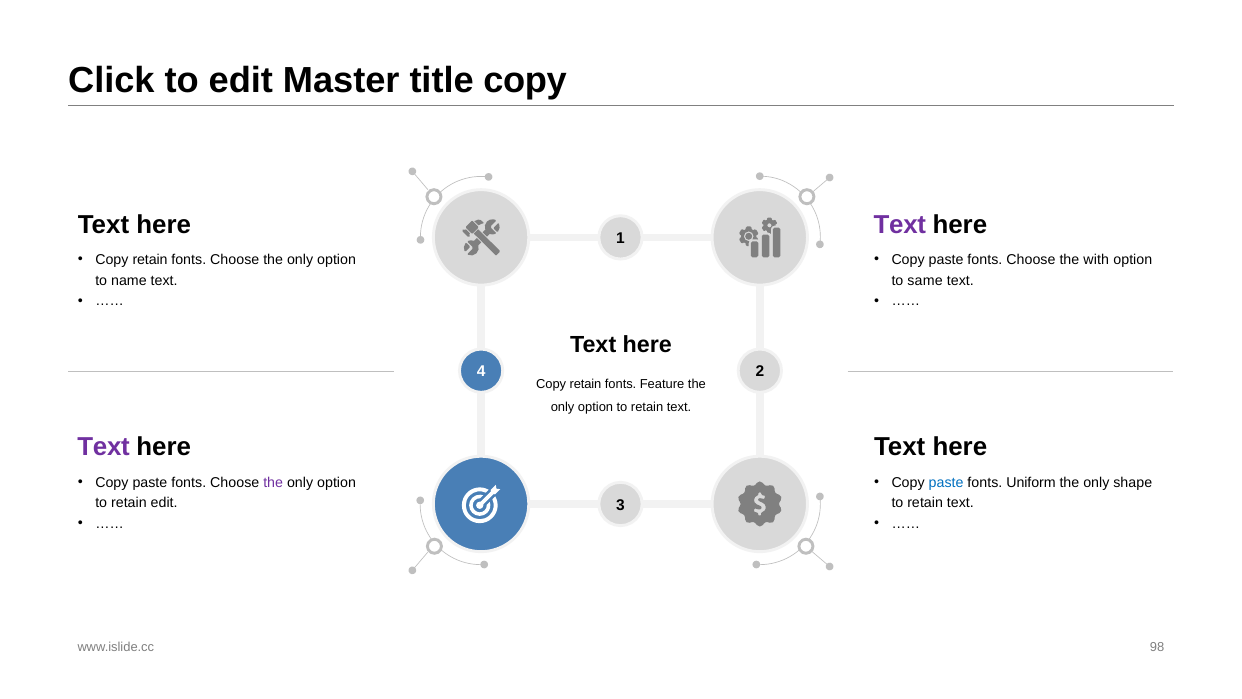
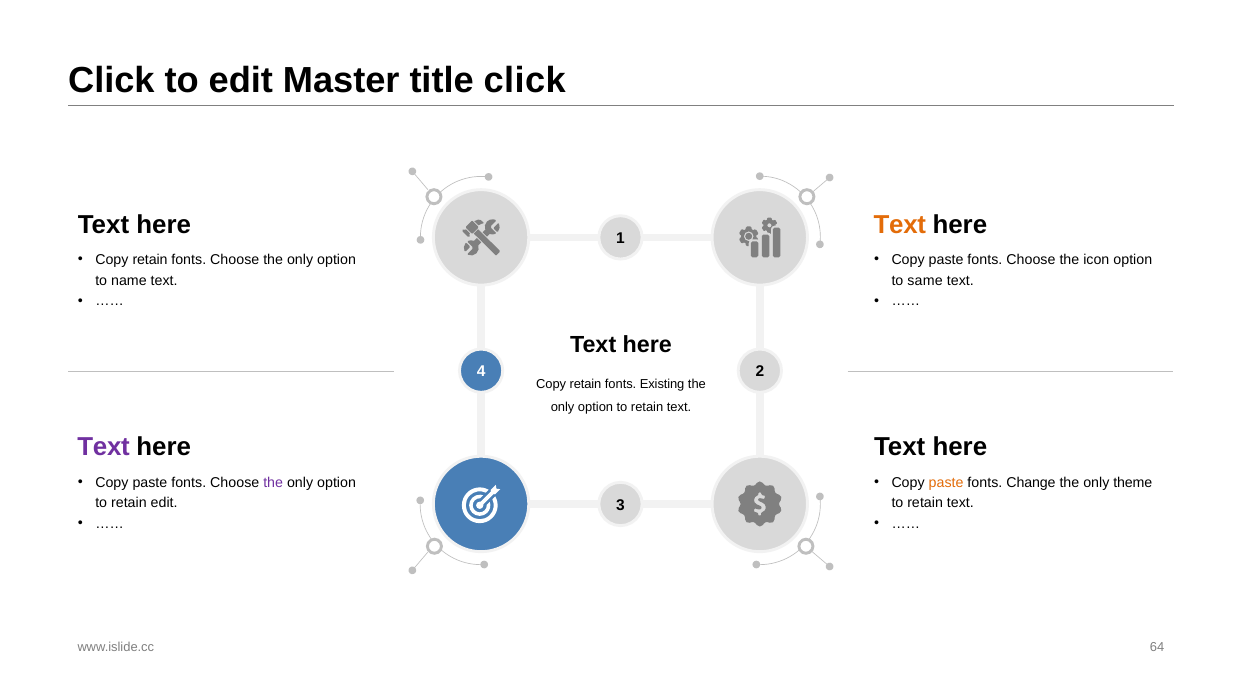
title copy: copy -> click
Text at (900, 225) colour: purple -> orange
with: with -> icon
Feature: Feature -> Existing
paste at (946, 482) colour: blue -> orange
Uniform: Uniform -> Change
shape: shape -> theme
98: 98 -> 64
